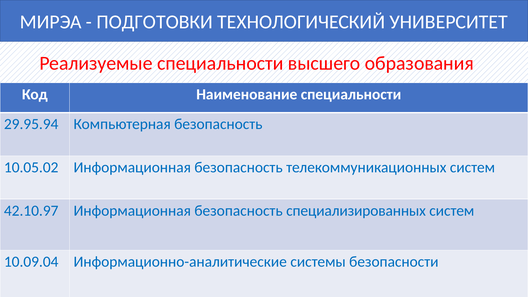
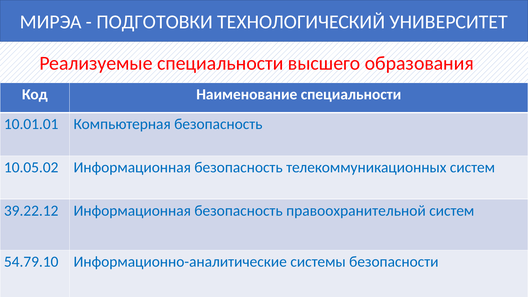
29.95.94: 29.95.94 -> 10.01.01
42.10.97: 42.10.97 -> 39.22.12
безопасность специализированных: специализированных -> правоохранительной
10.09.04: 10.09.04 -> 54.79.10
